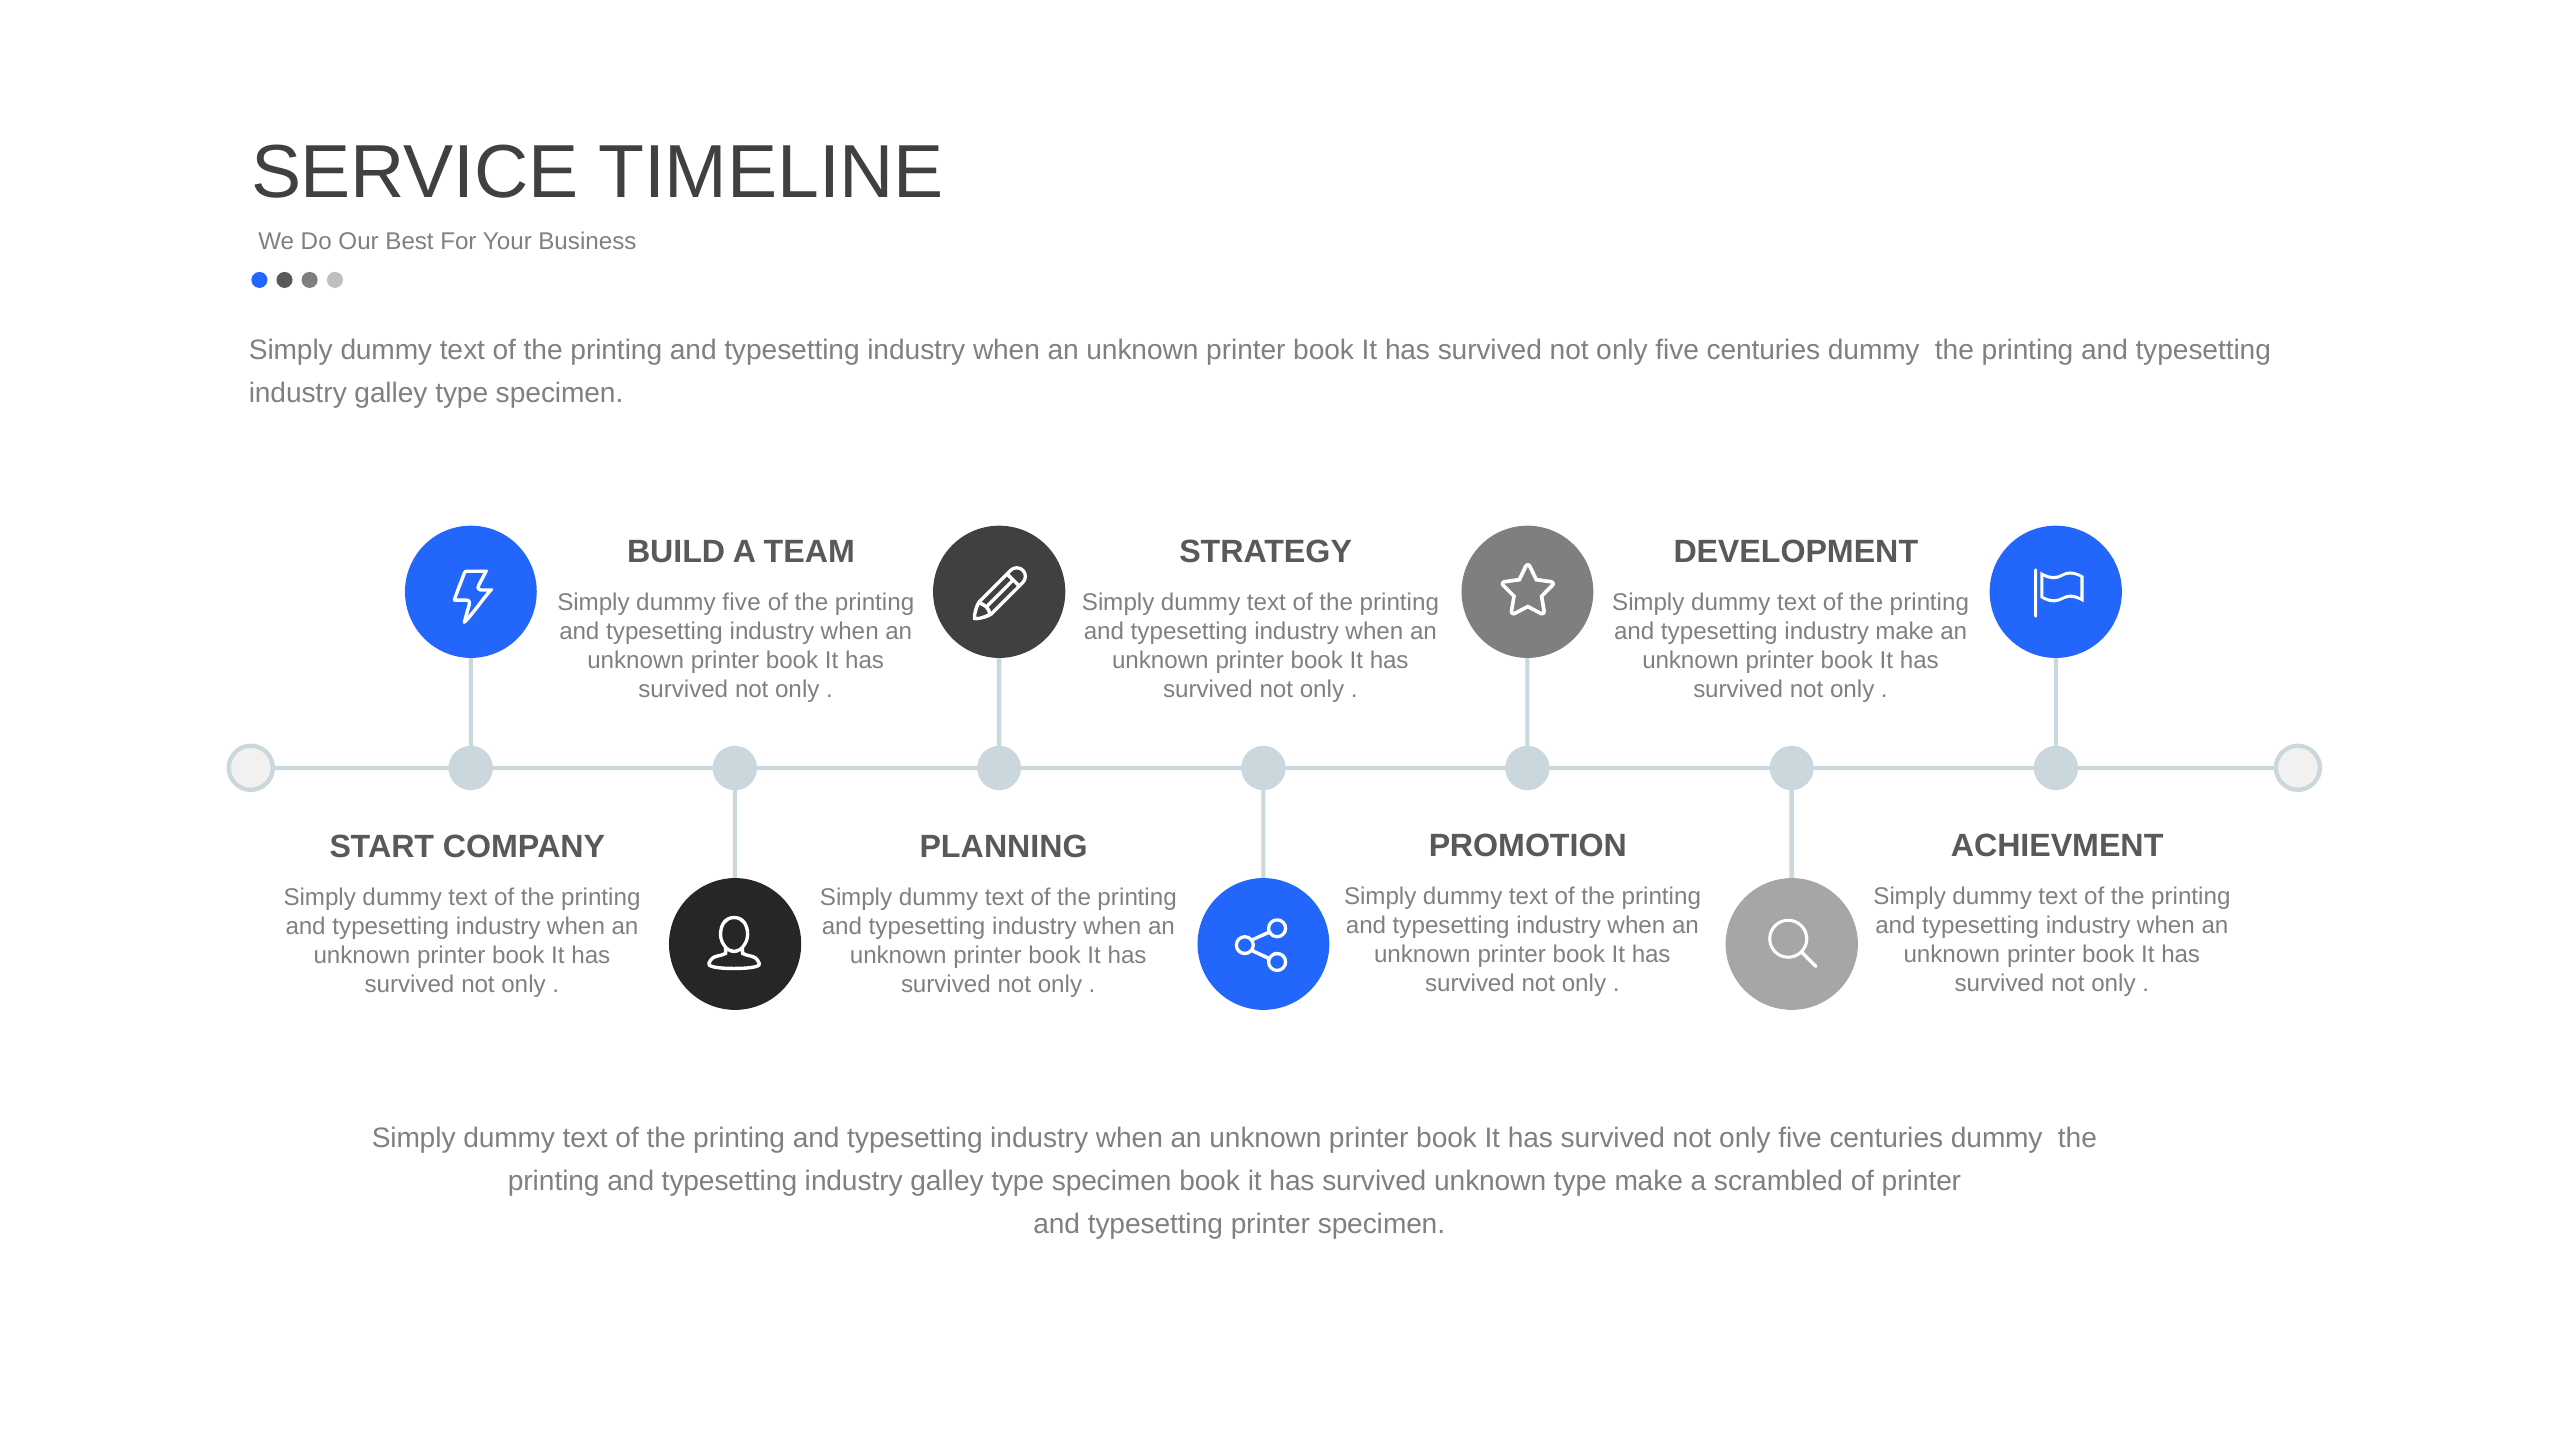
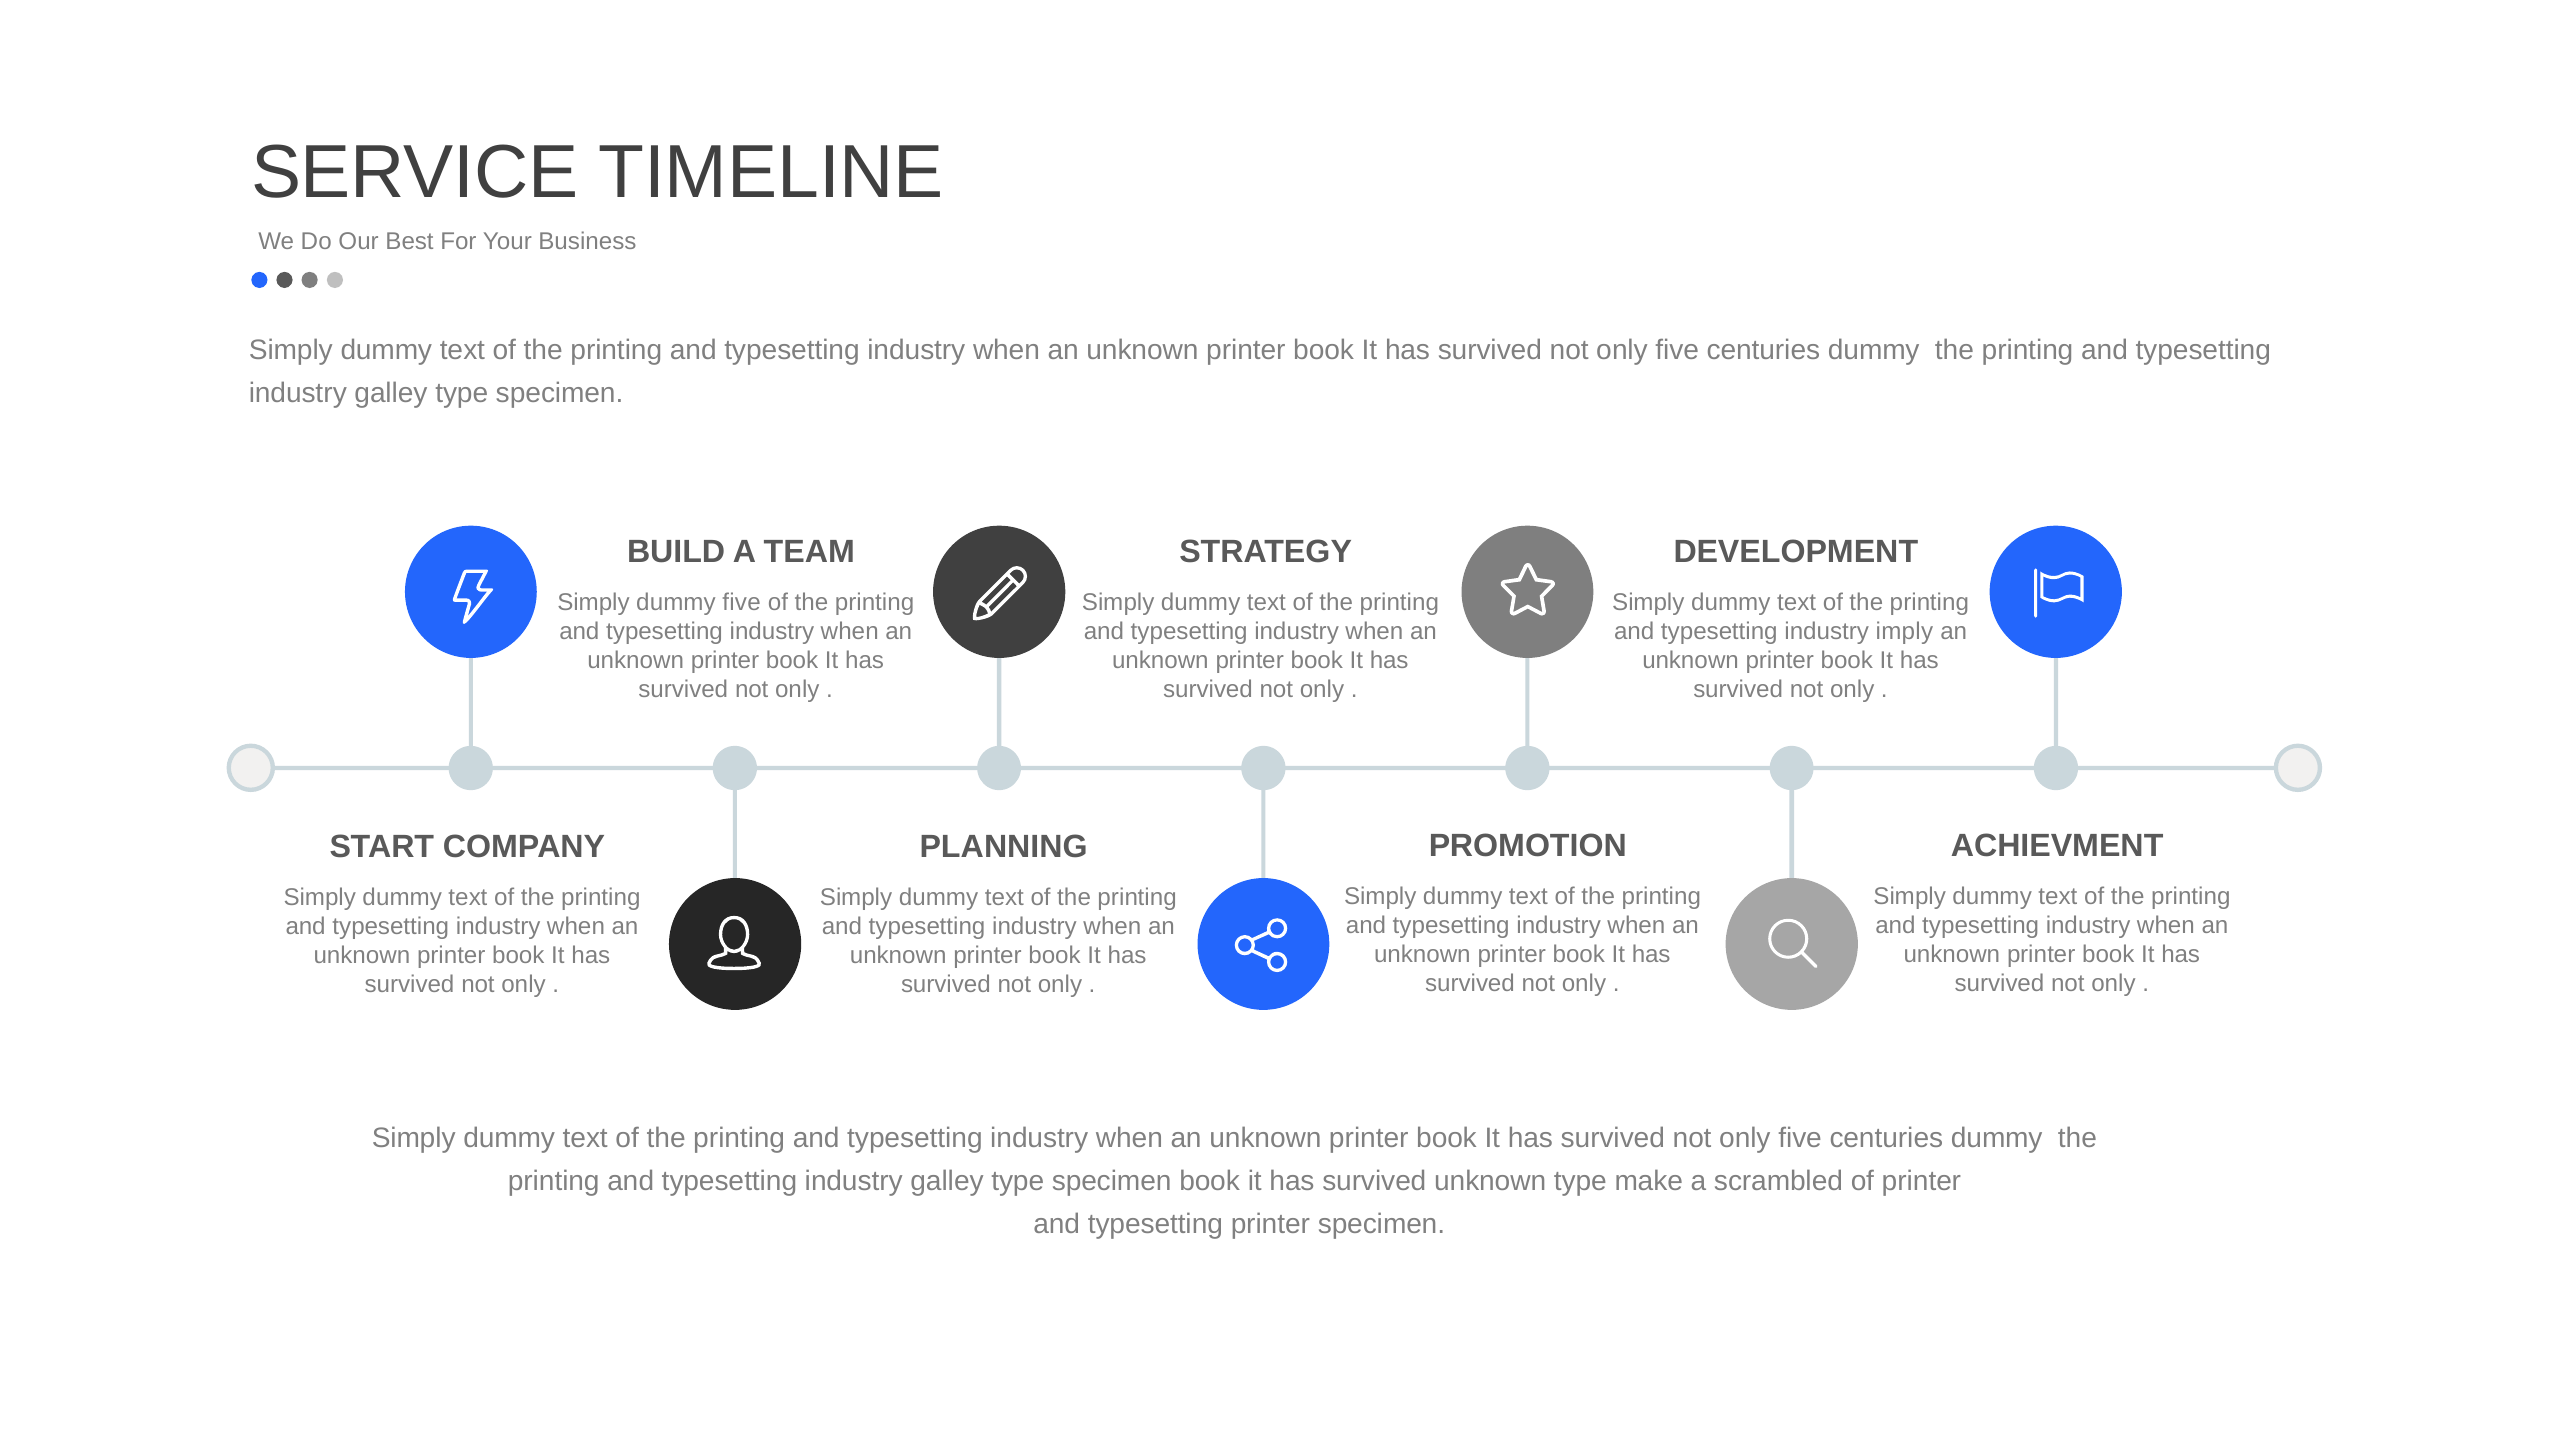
industry make: make -> imply
